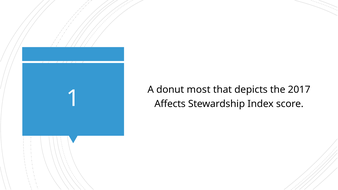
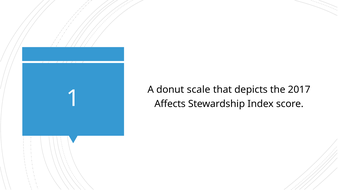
most: most -> scale
